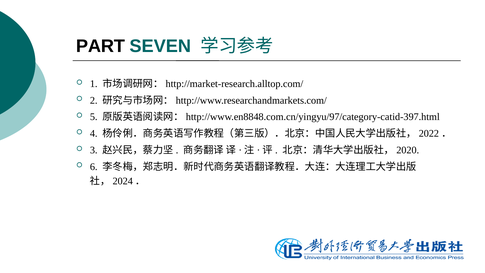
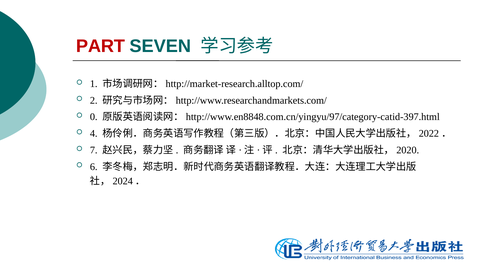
PART colour: black -> red
5: 5 -> 0
3: 3 -> 7
